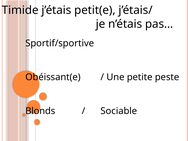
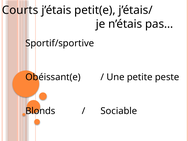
Timide: Timide -> Courts
